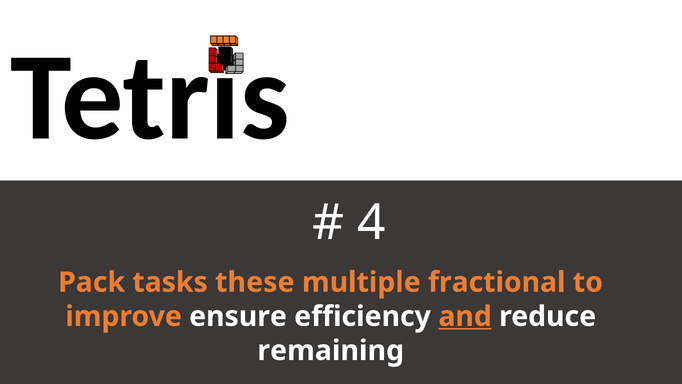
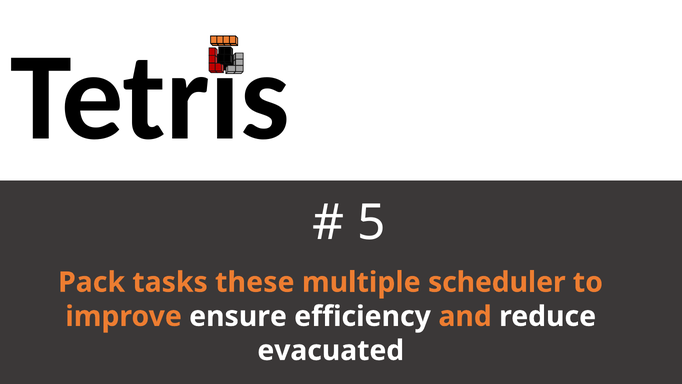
4: 4 -> 5
fractional: fractional -> scheduler
and underline: present -> none
remaining: remaining -> evacuated
